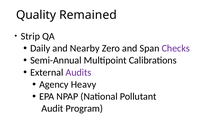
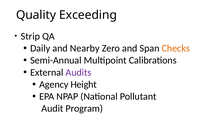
Remained: Remained -> Exceeding
Checks colour: purple -> orange
Heavy: Heavy -> Height
